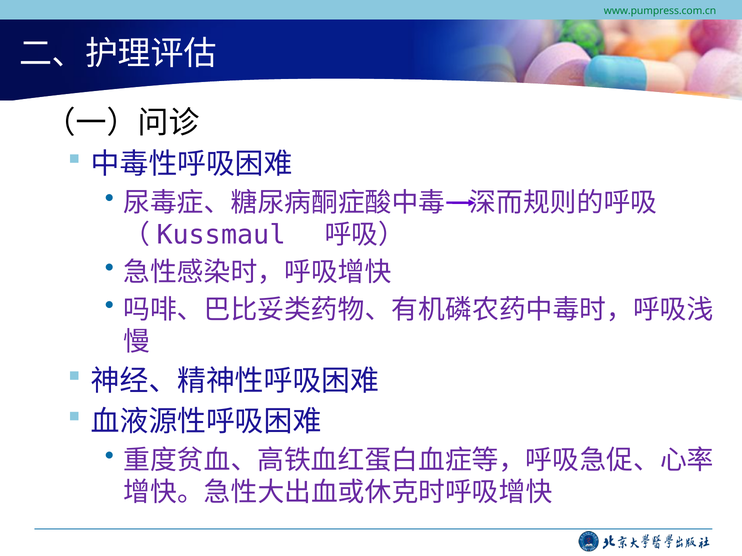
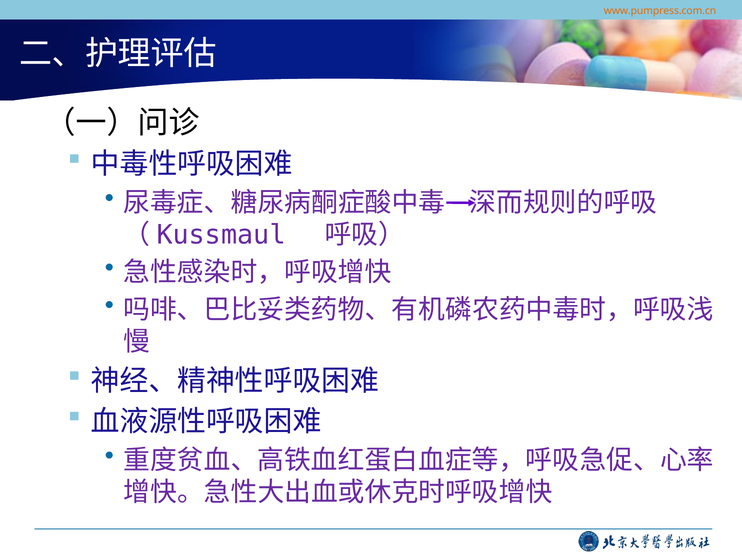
www.pumpress.com.cn colour: green -> orange
